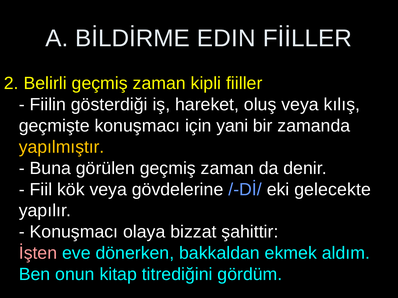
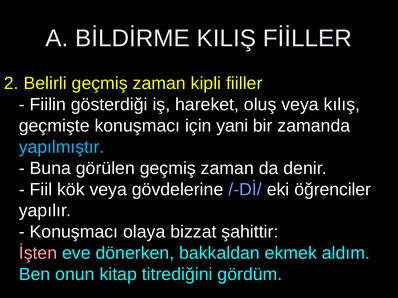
EDIN: EDIN -> KILIŞ
yapılmıştır colour: yellow -> light blue
gelecekte: gelecekte -> öğrenciler
